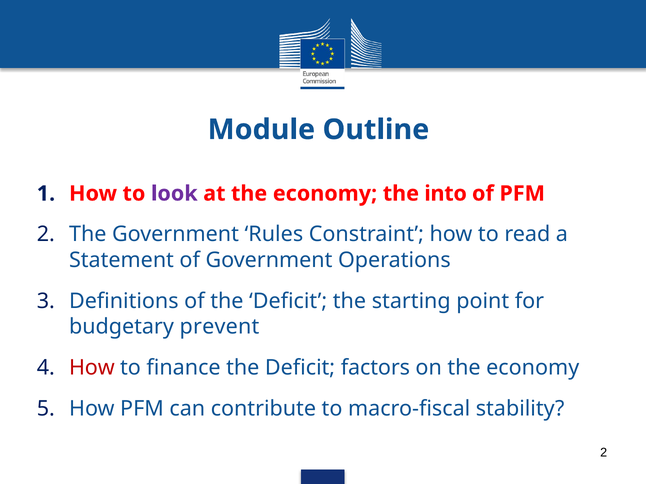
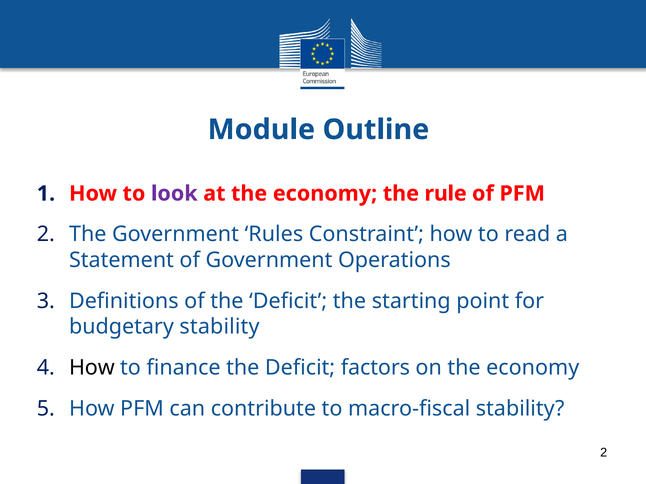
into: into -> rule
budgetary prevent: prevent -> stability
How at (92, 368) colour: red -> black
